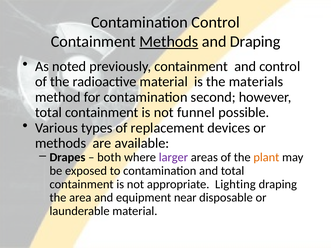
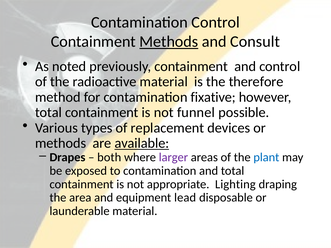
and Draping: Draping -> Consult
materials: materials -> therefore
second: second -> fixative
available underline: none -> present
plant colour: orange -> blue
near: near -> lead
